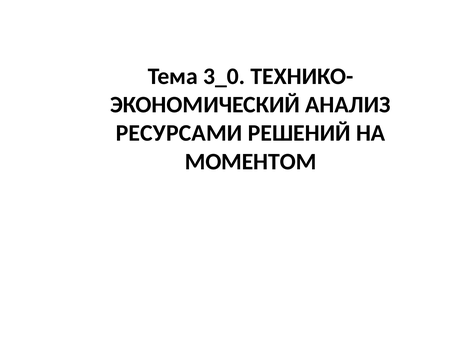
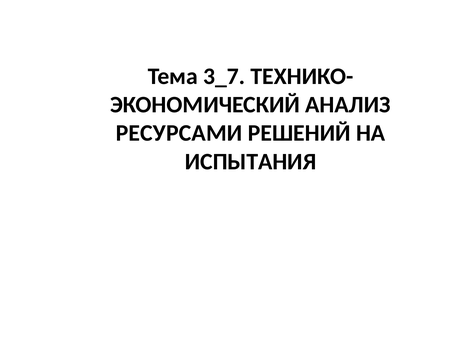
3_0: 3_0 -> 3_7
МОМЕНТОМ: МОМЕНТОМ -> ИСПЫТАНИЯ
